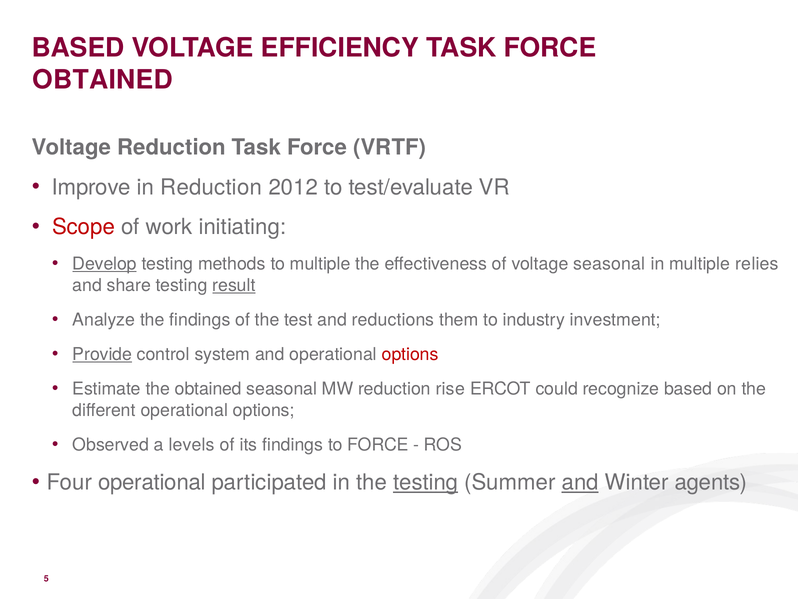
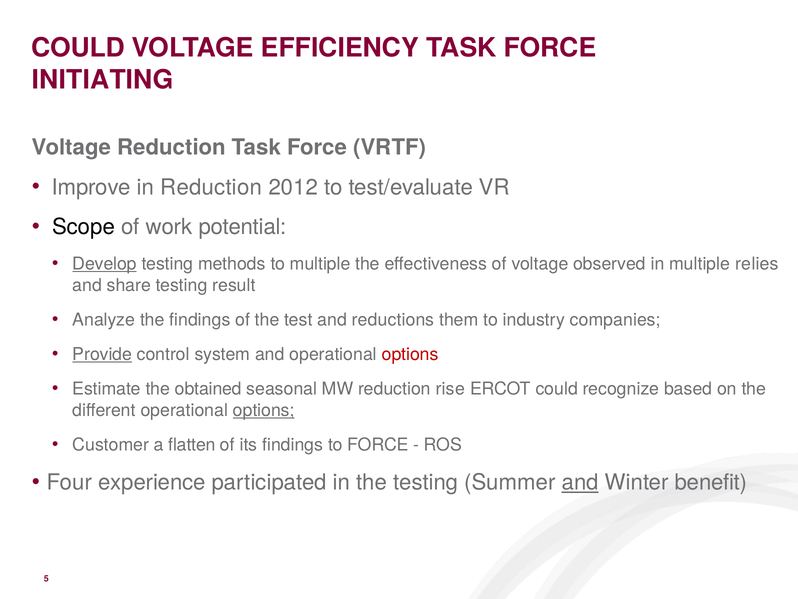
BASED at (78, 48): BASED -> COULD
OBTAINED at (103, 80): OBTAINED -> INITIATING
Scope colour: red -> black
initiating: initiating -> potential
voltage seasonal: seasonal -> observed
result underline: present -> none
investment: investment -> companies
options at (264, 410) underline: none -> present
Observed: Observed -> Customer
levels: levels -> flatten
Four operational: operational -> experience
testing at (426, 482) underline: present -> none
agents: agents -> benefit
